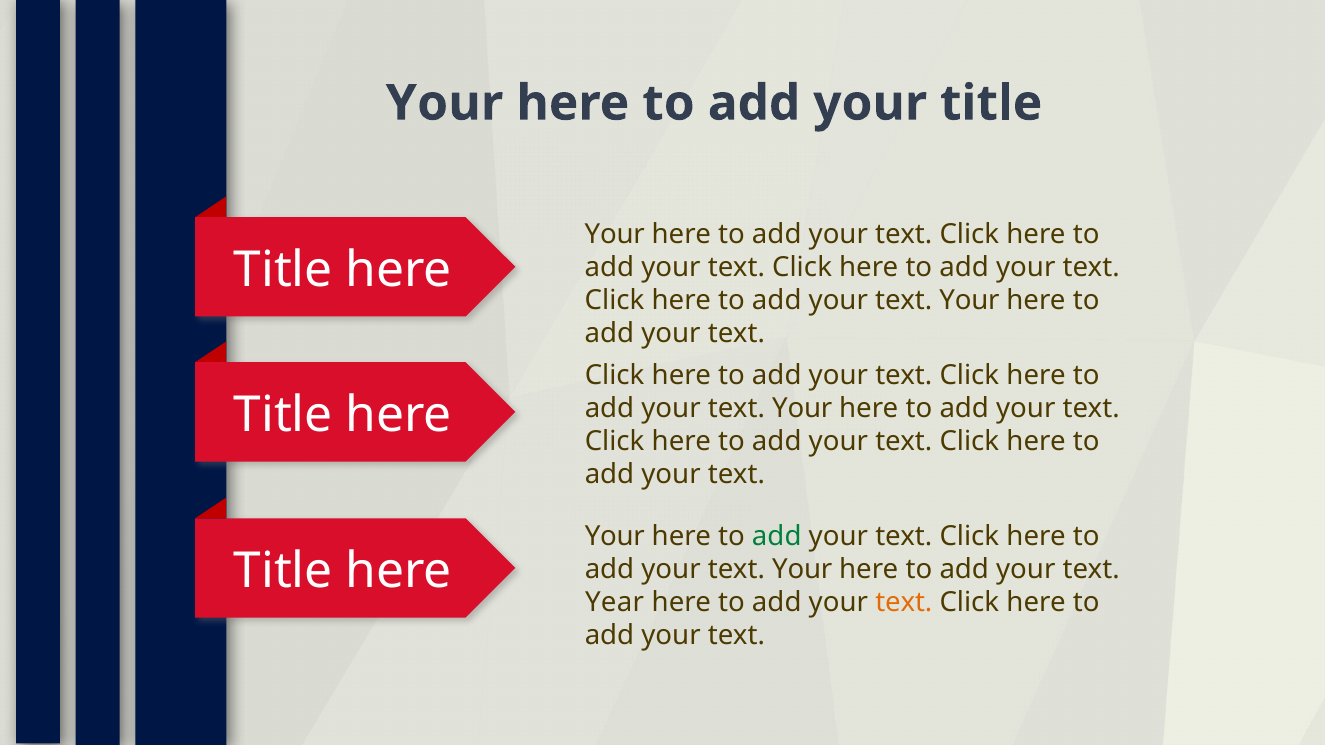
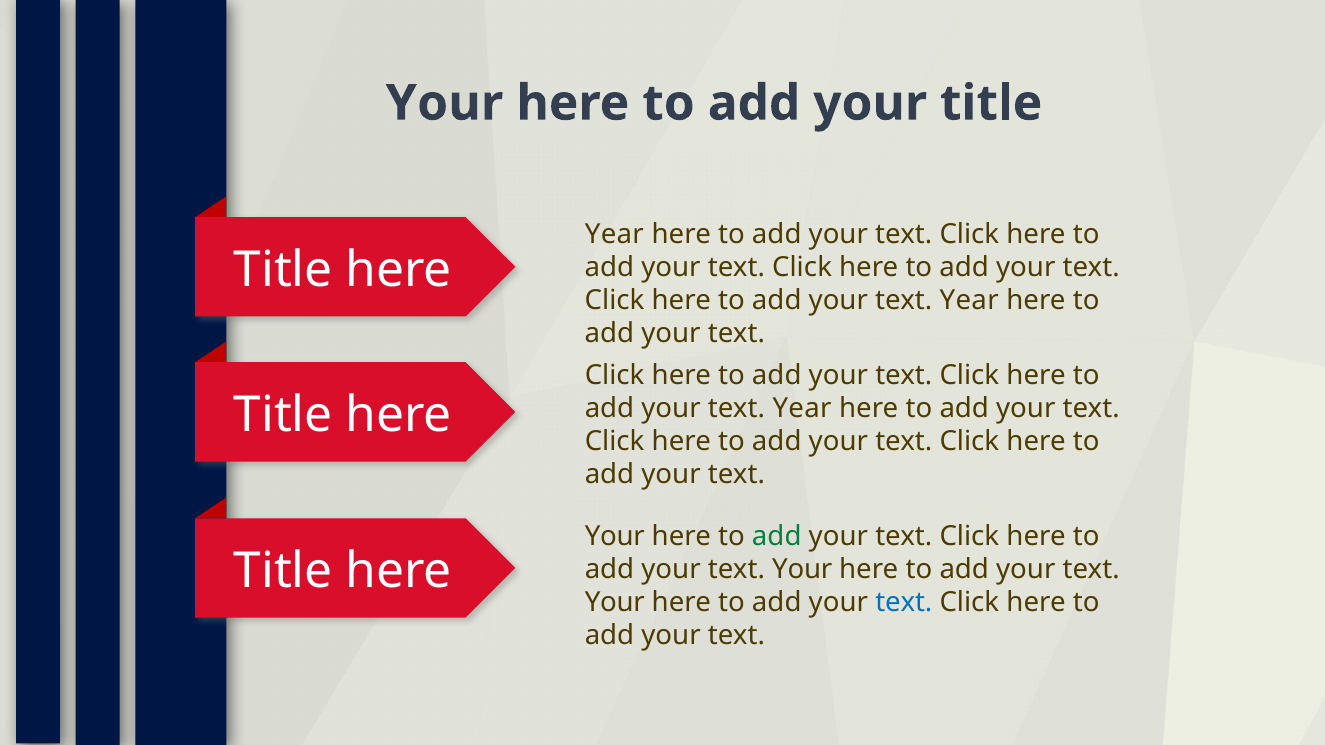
Your at (615, 234): Your -> Year
Your at (969, 301): Your -> Year
Your at (802, 408): Your -> Year
Year at (614, 603): Year -> Your
text at (904, 603) colour: orange -> blue
